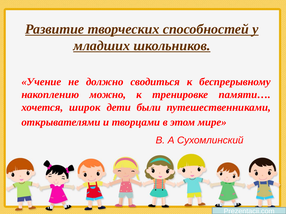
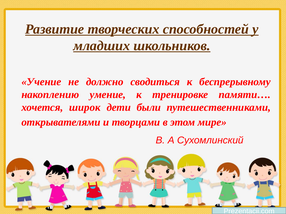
можно: можно -> умение
